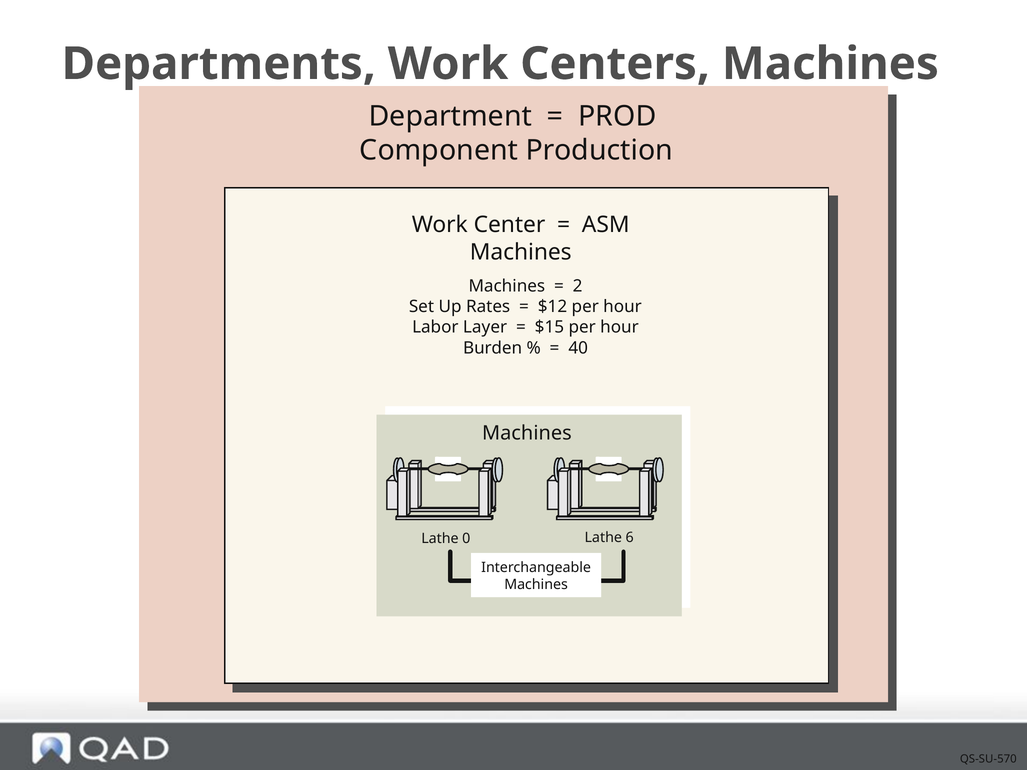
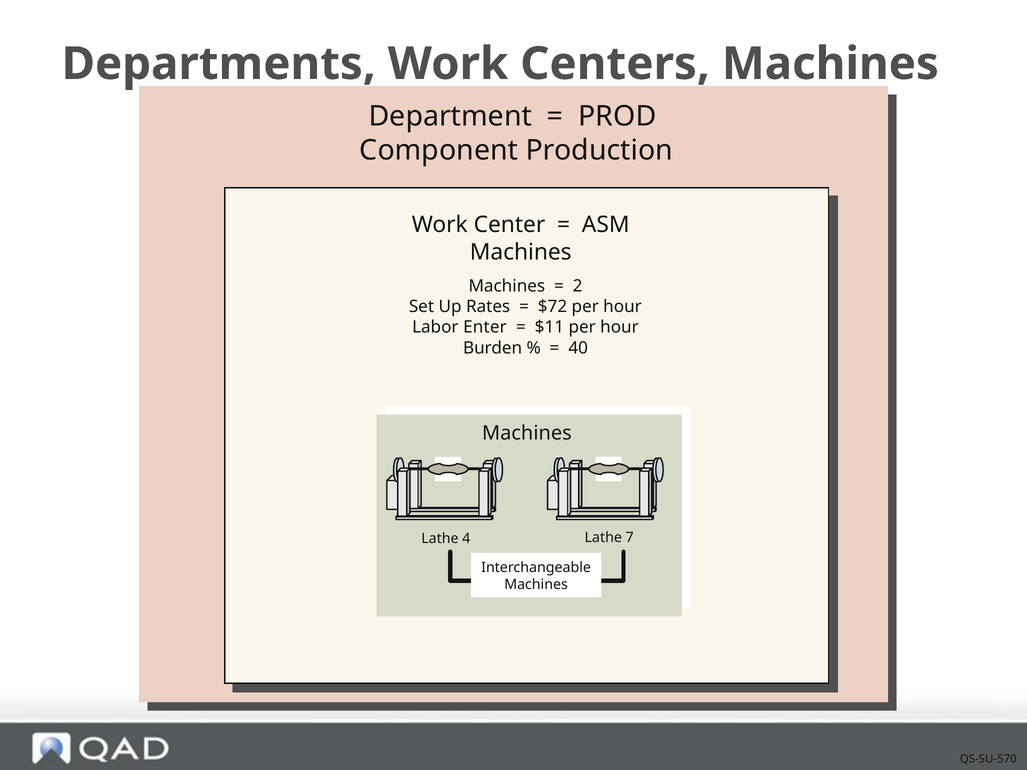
$12: $12 -> $72
Layer: Layer -> Enter
$15: $15 -> $11
0: 0 -> 4
6: 6 -> 7
